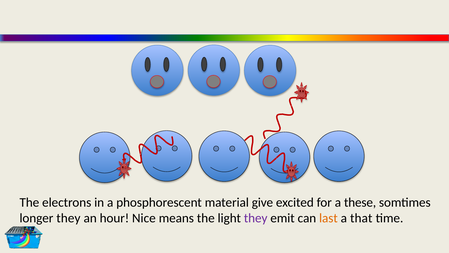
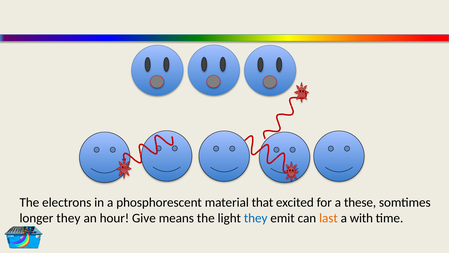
give: give -> that
Nice: Nice -> Give
they at (256, 218) colour: purple -> blue
that: that -> with
